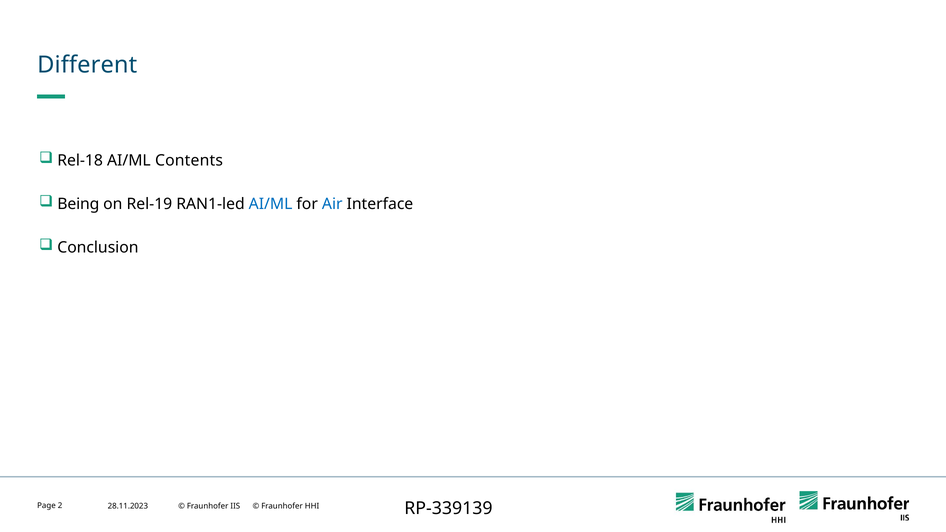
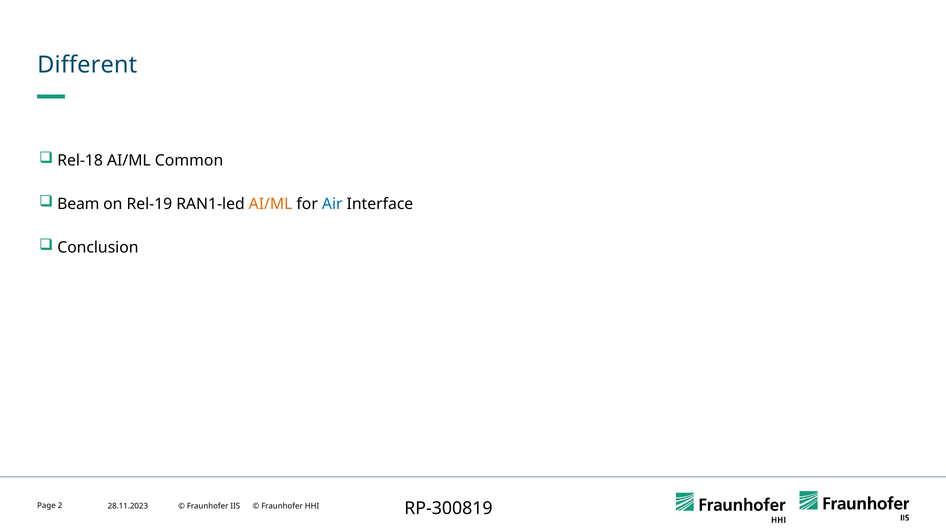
Contents: Contents -> Common
Being: Being -> Beam
AI/ML at (271, 204) colour: blue -> orange
RP-339139: RP-339139 -> RP-300819
